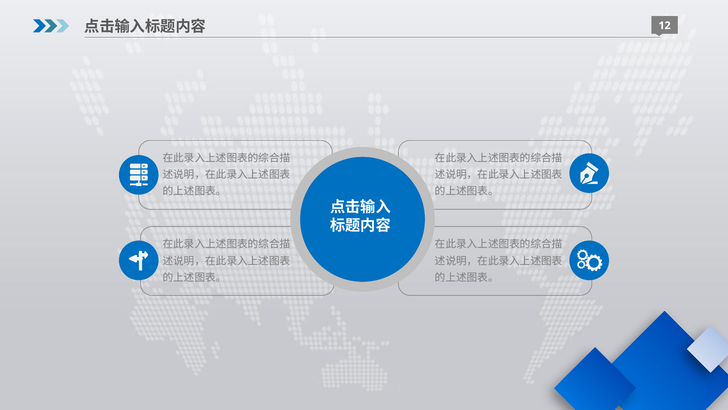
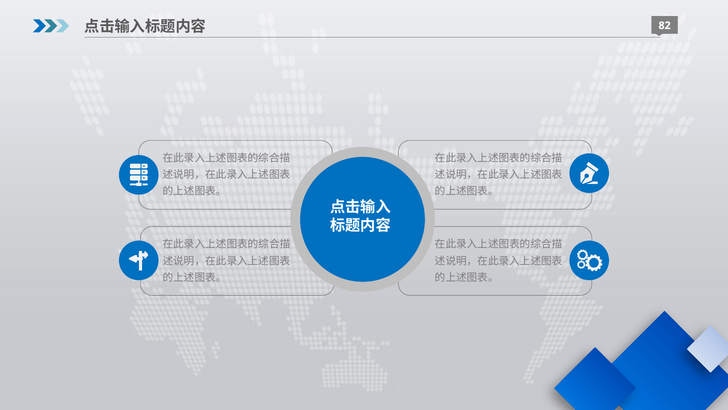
12: 12 -> 82
